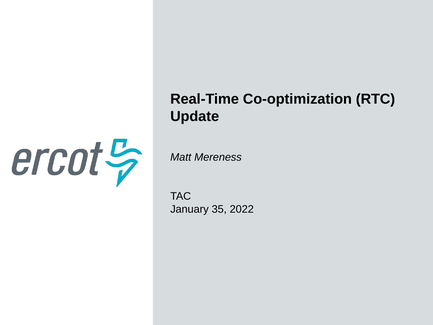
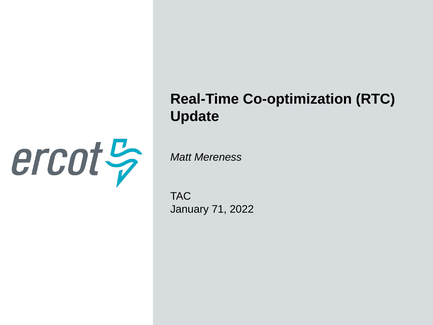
35: 35 -> 71
